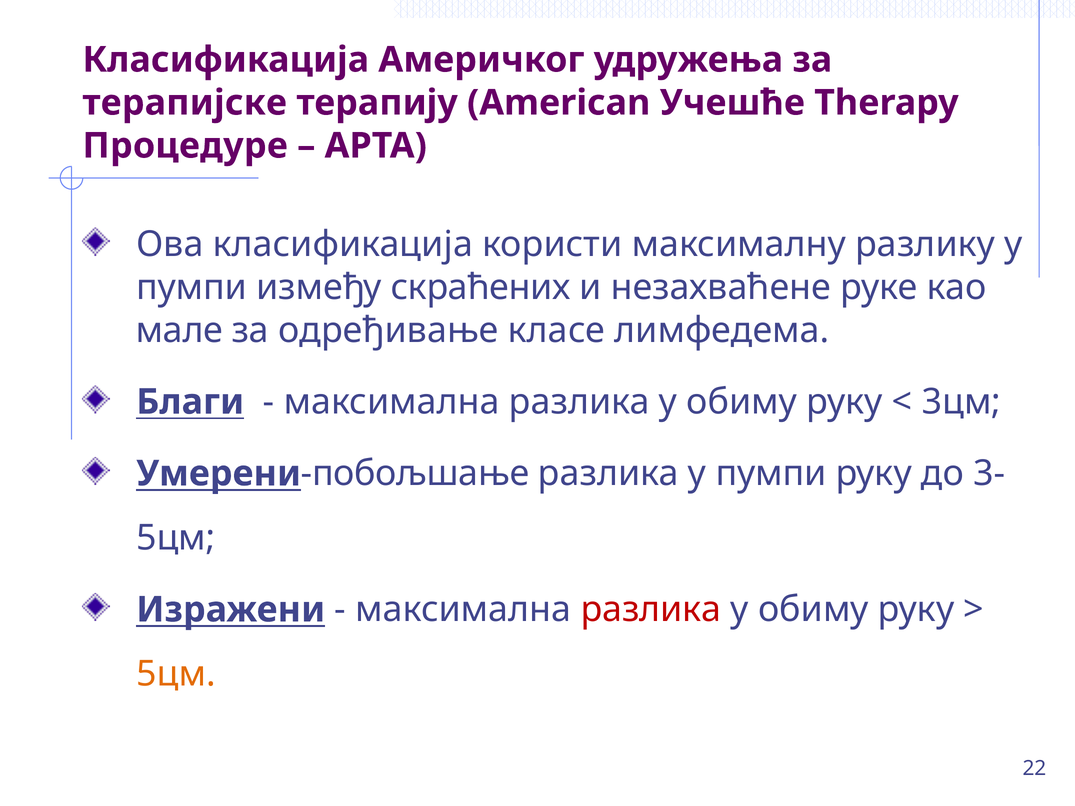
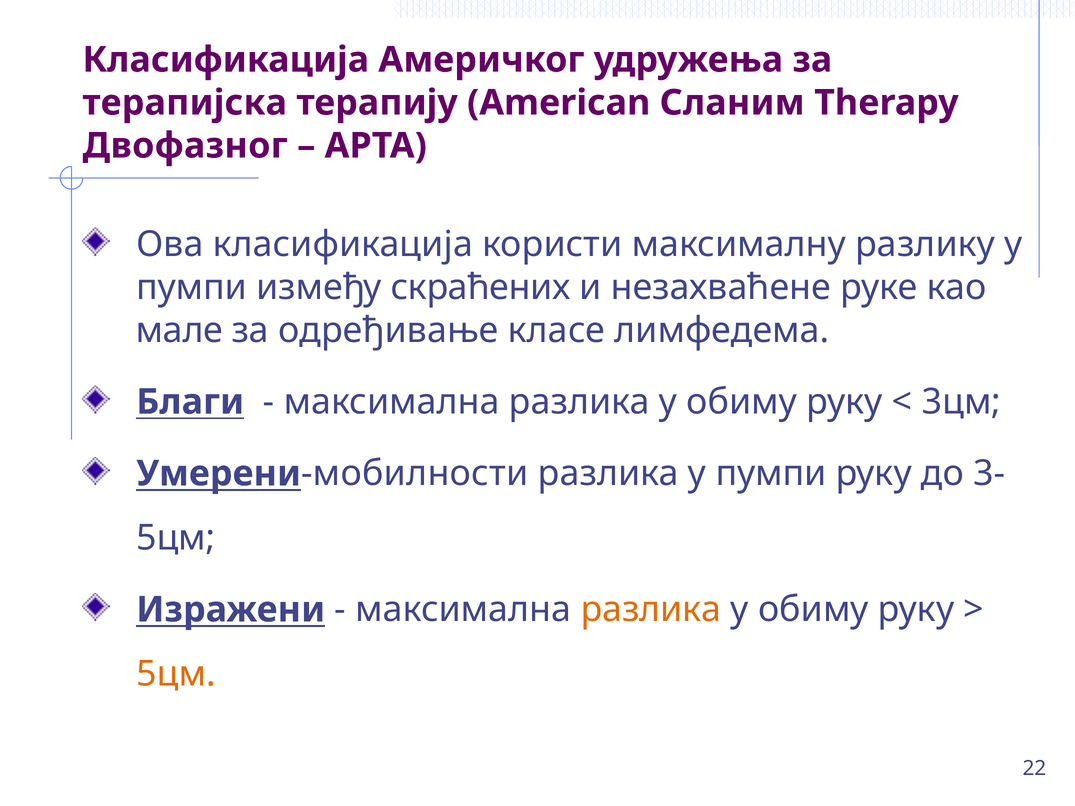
терапијске: терапијске -> терапијска
Учешће: Учешће -> Сланим
Процедуре: Процедуре -> Двофазног
побољшање: побољшање -> мобилности
разлика at (651, 610) colour: red -> orange
